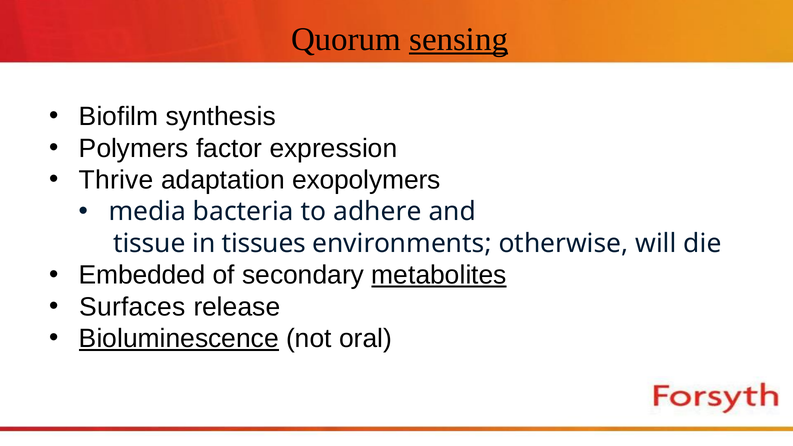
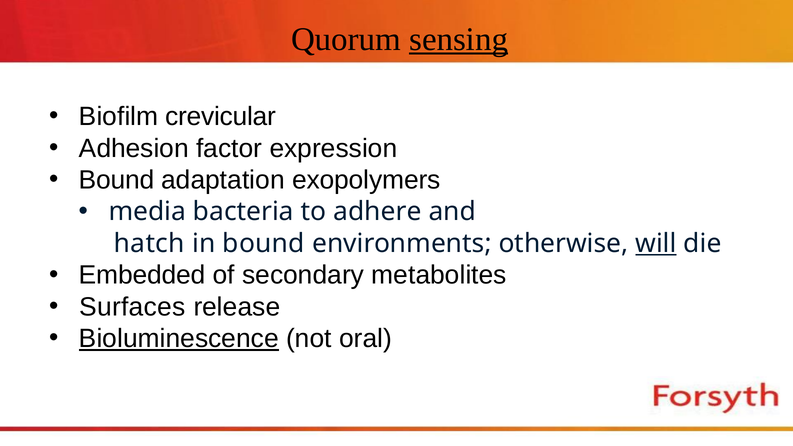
synthesis: synthesis -> crevicular
Polymers: Polymers -> Adhesion
Thrive at (116, 180): Thrive -> Bound
tissue: tissue -> hatch
in tissues: tissues -> bound
will underline: none -> present
metabolites underline: present -> none
